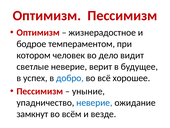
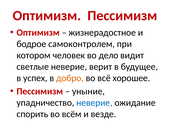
темпераментом: темпераментом -> самоконтролем
добро colour: blue -> orange
замкнут: замкнут -> спорить
